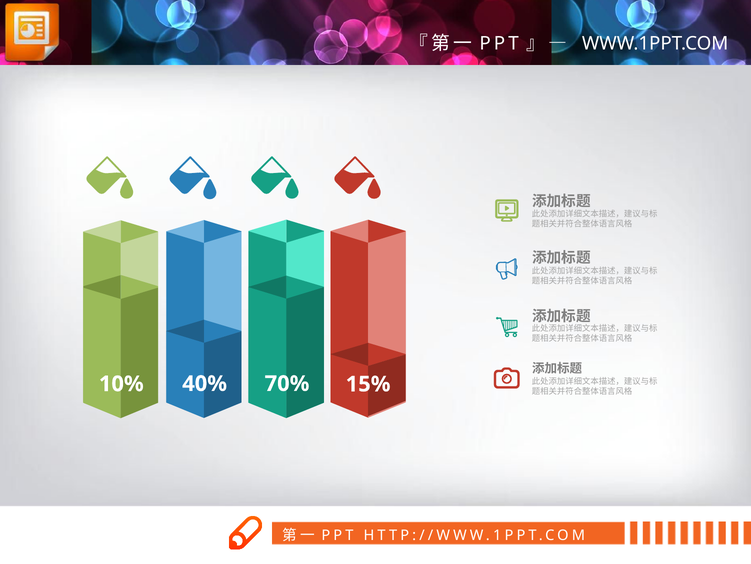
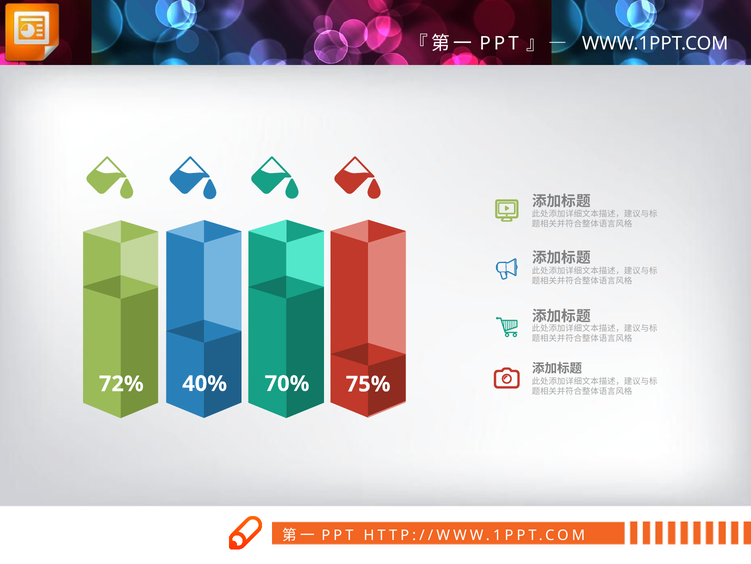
10%: 10% -> 72%
15%: 15% -> 75%
